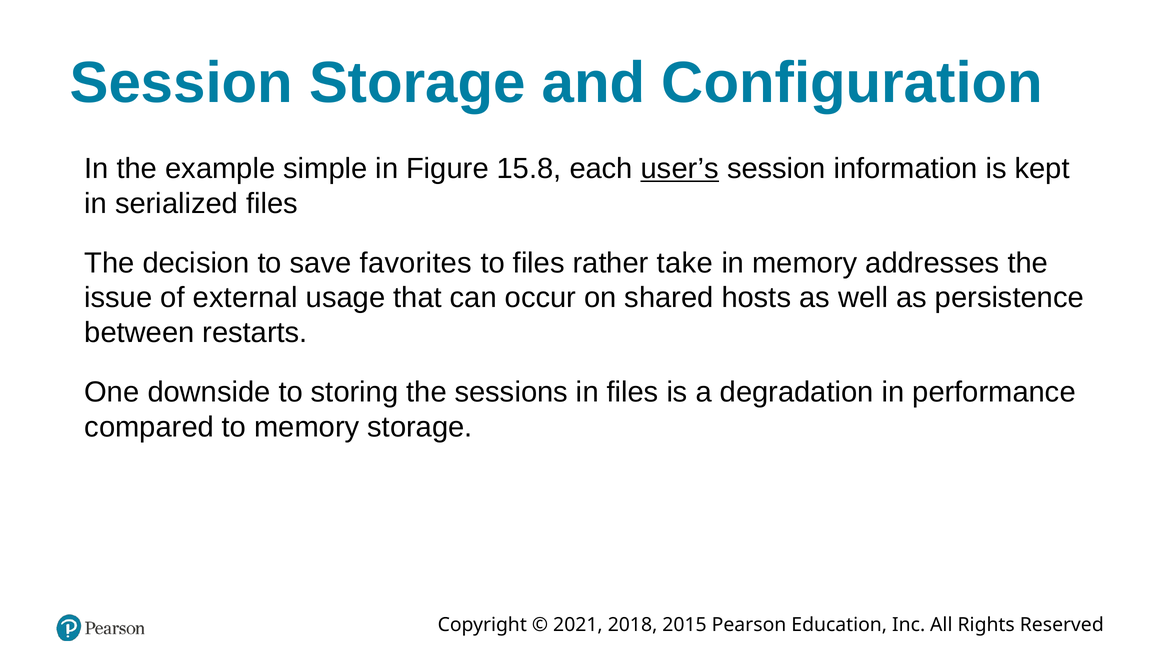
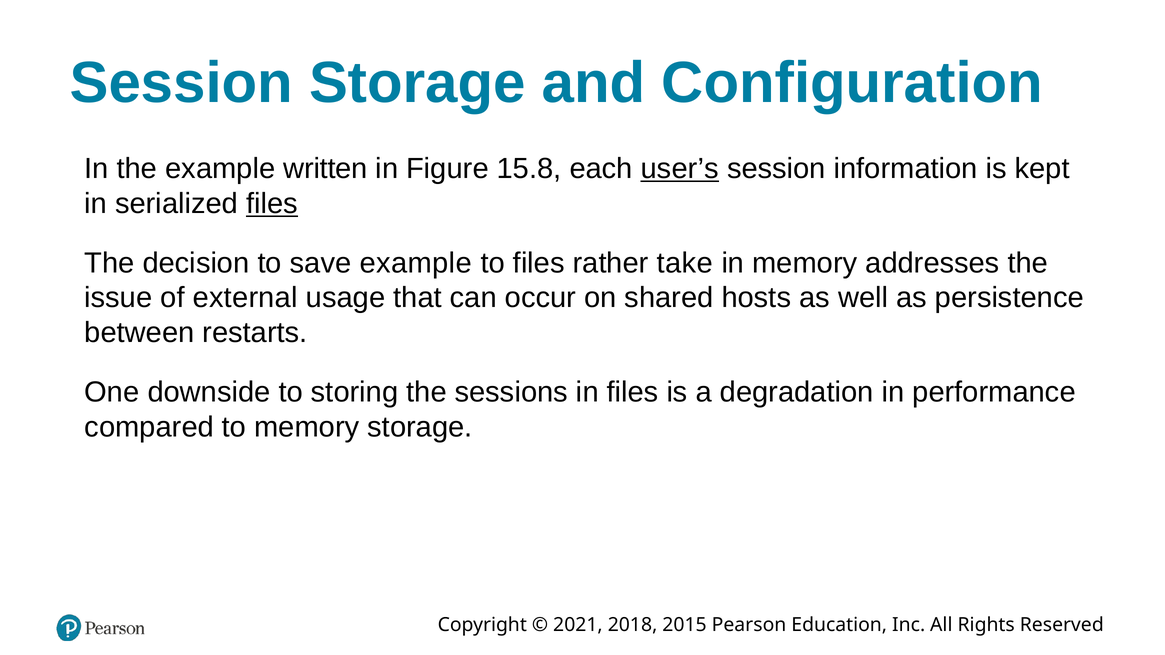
simple: simple -> written
files at (272, 204) underline: none -> present
save favorites: favorites -> example
